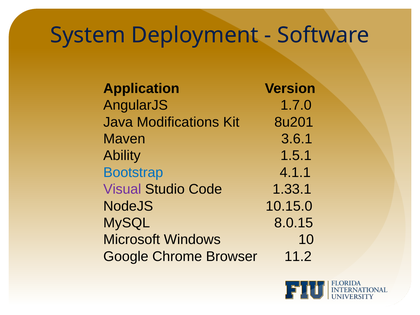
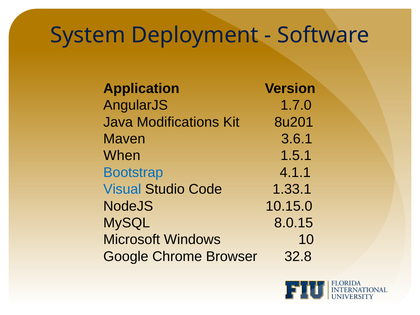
Ability: Ability -> When
Visual colour: purple -> blue
11.2: 11.2 -> 32.8
